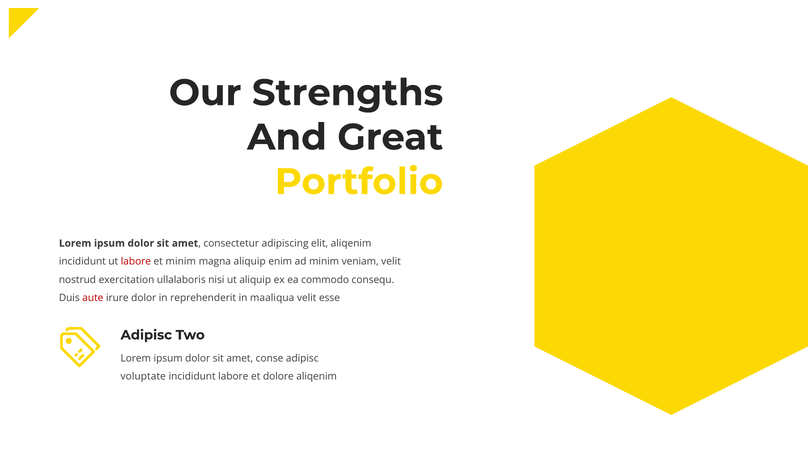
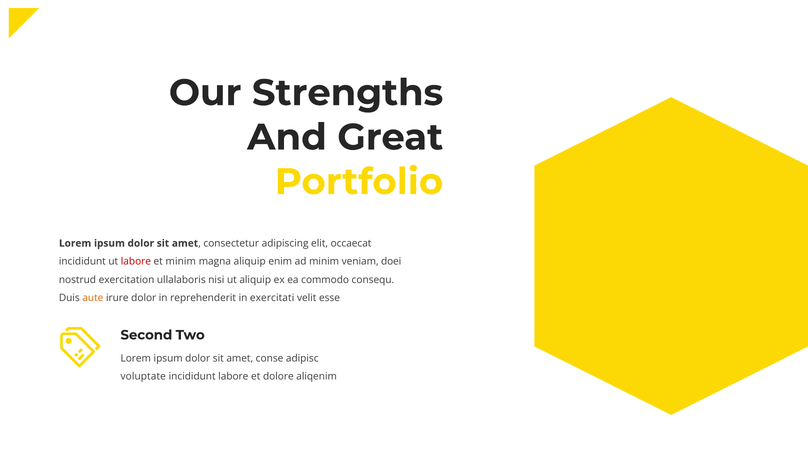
elit aliqenim: aliqenim -> occaecat
veniam velit: velit -> doei
aute colour: red -> orange
maaliqua: maaliqua -> exercitati
Adipisc at (146, 335): Adipisc -> Second
